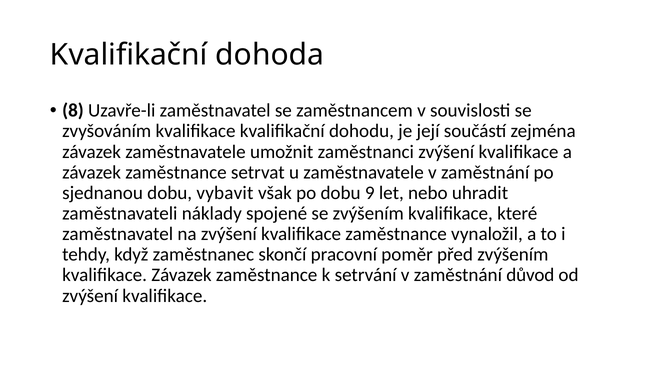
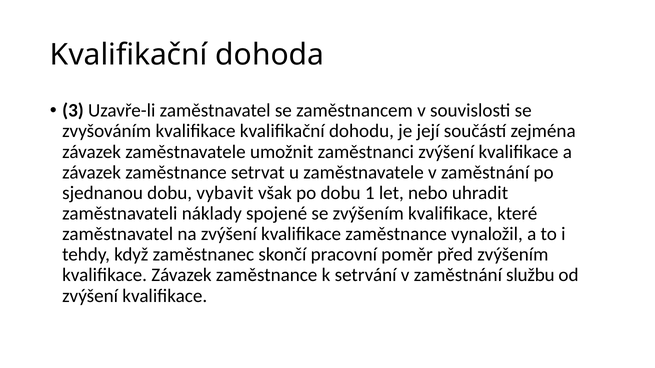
8: 8 -> 3
9: 9 -> 1
důvod: důvod -> službu
